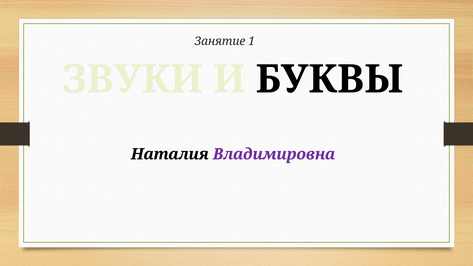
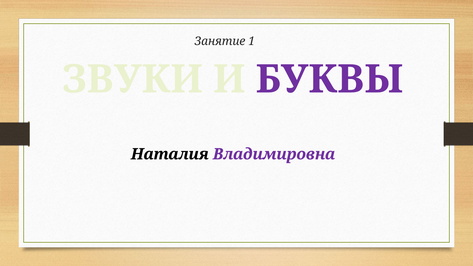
БУКВЫ colour: black -> purple
